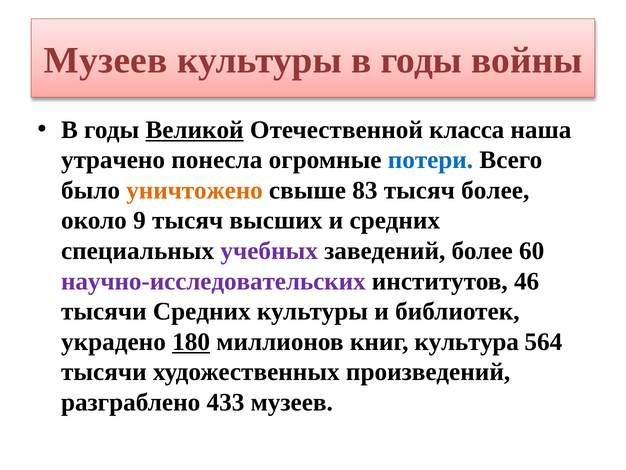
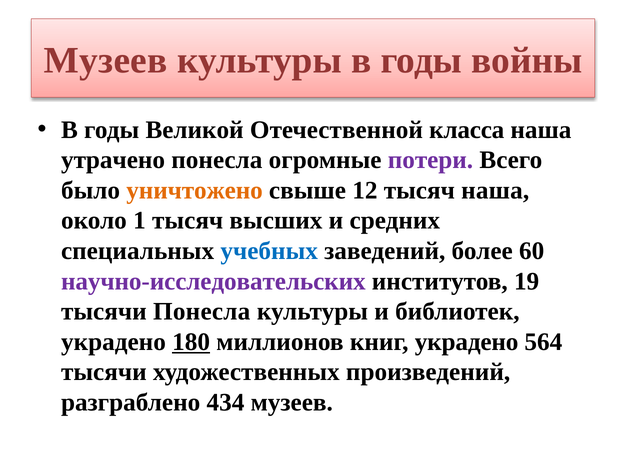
Великой underline: present -> none
потери colour: blue -> purple
83: 83 -> 12
тысяч более: более -> наша
9: 9 -> 1
учебных colour: purple -> blue
46: 46 -> 19
тысячи Средних: Средних -> Понесла
книг культура: культура -> украдено
433: 433 -> 434
